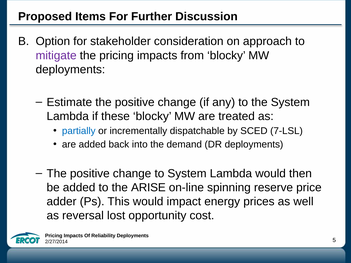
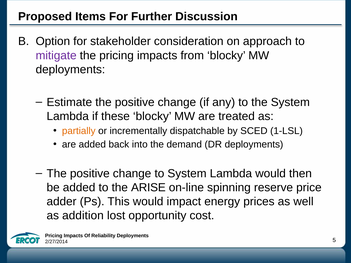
partially colour: blue -> orange
7-LSL: 7-LSL -> 1-LSL
reversal: reversal -> addition
